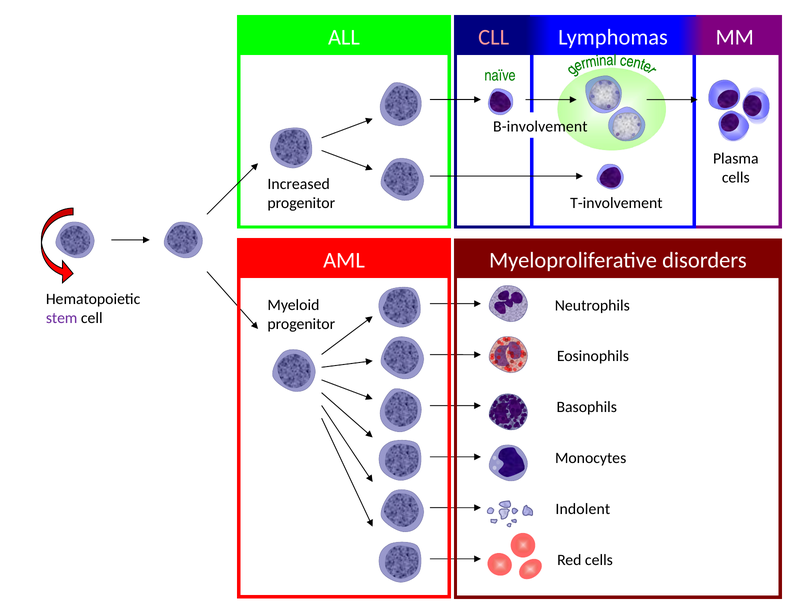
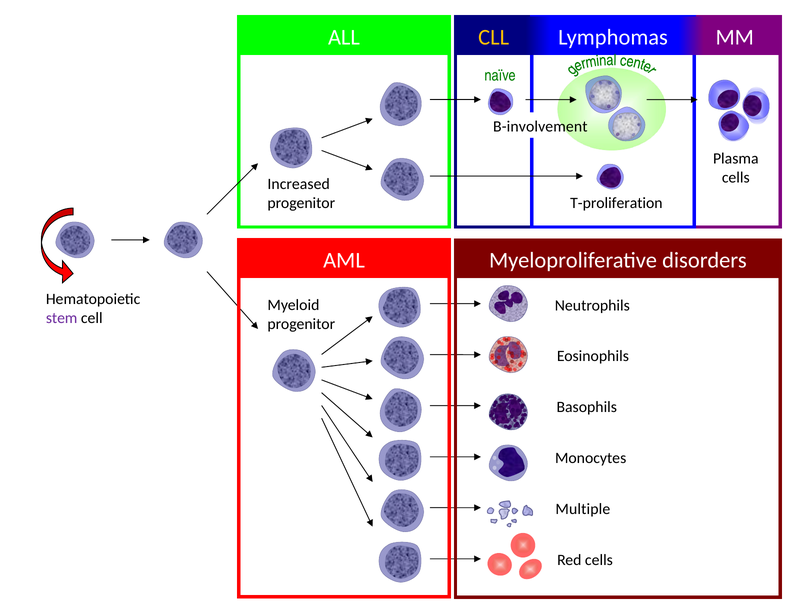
CLL colour: pink -> yellow
T-involvement: T-involvement -> T-proliferation
Indolent: Indolent -> Multiple
